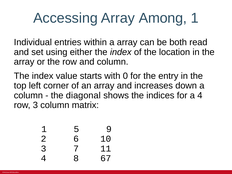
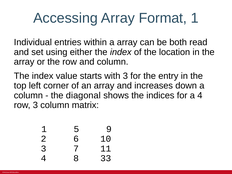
Among: Among -> Format
with 0: 0 -> 3
67: 67 -> 33
